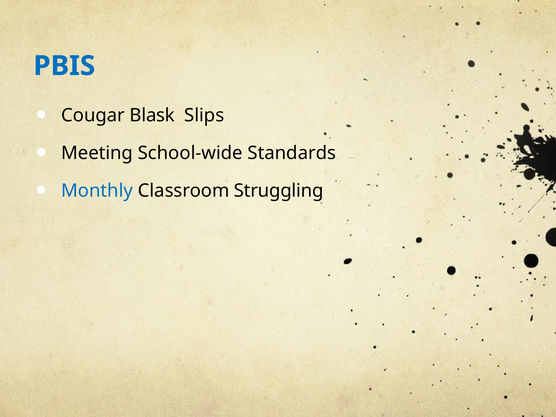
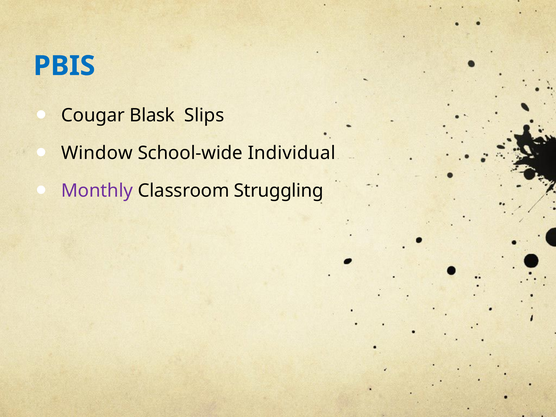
Meeting: Meeting -> Window
Standards: Standards -> Individual
Monthly colour: blue -> purple
